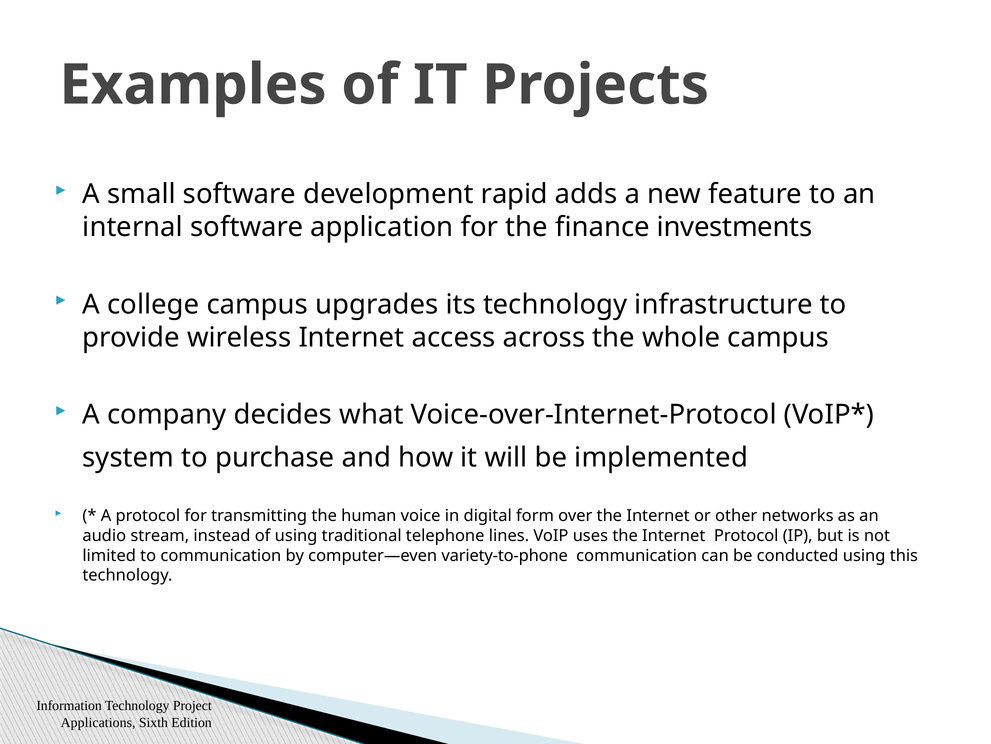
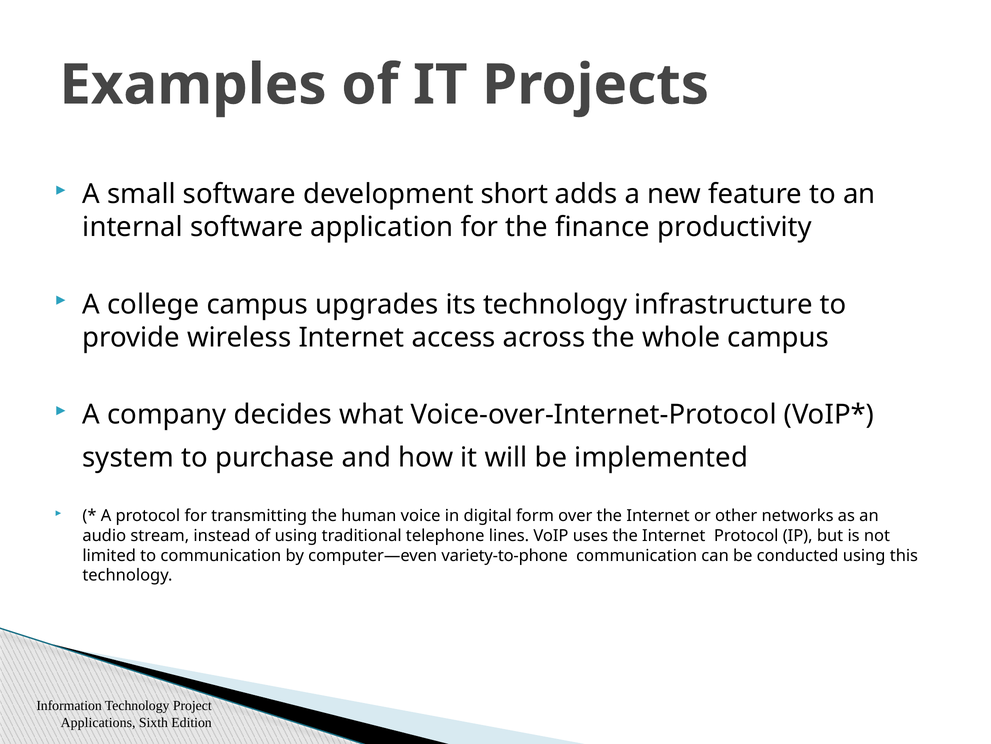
rapid: rapid -> short
investments: investments -> productivity
